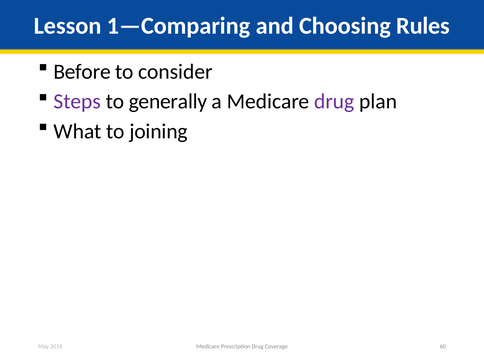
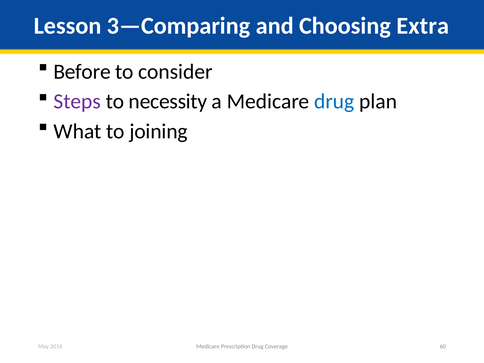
1—Comparing: 1—Comparing -> 3—Comparing
Rules: Rules -> Extra
generally: generally -> necessity
drug at (334, 101) colour: purple -> blue
